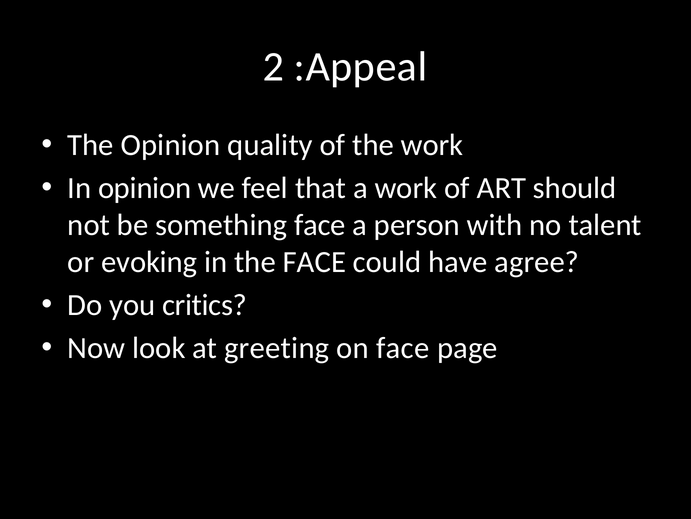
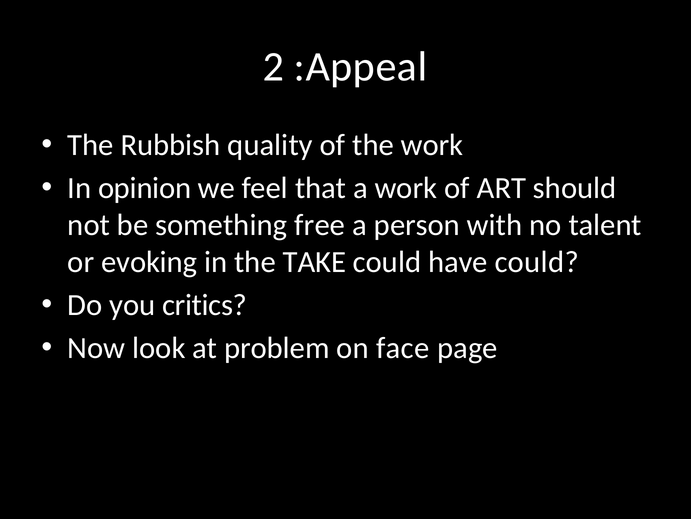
The Opinion: Opinion -> Rubbish
something face: face -> free
the FACE: FACE -> TAKE
have agree: agree -> could
greeting: greeting -> problem
